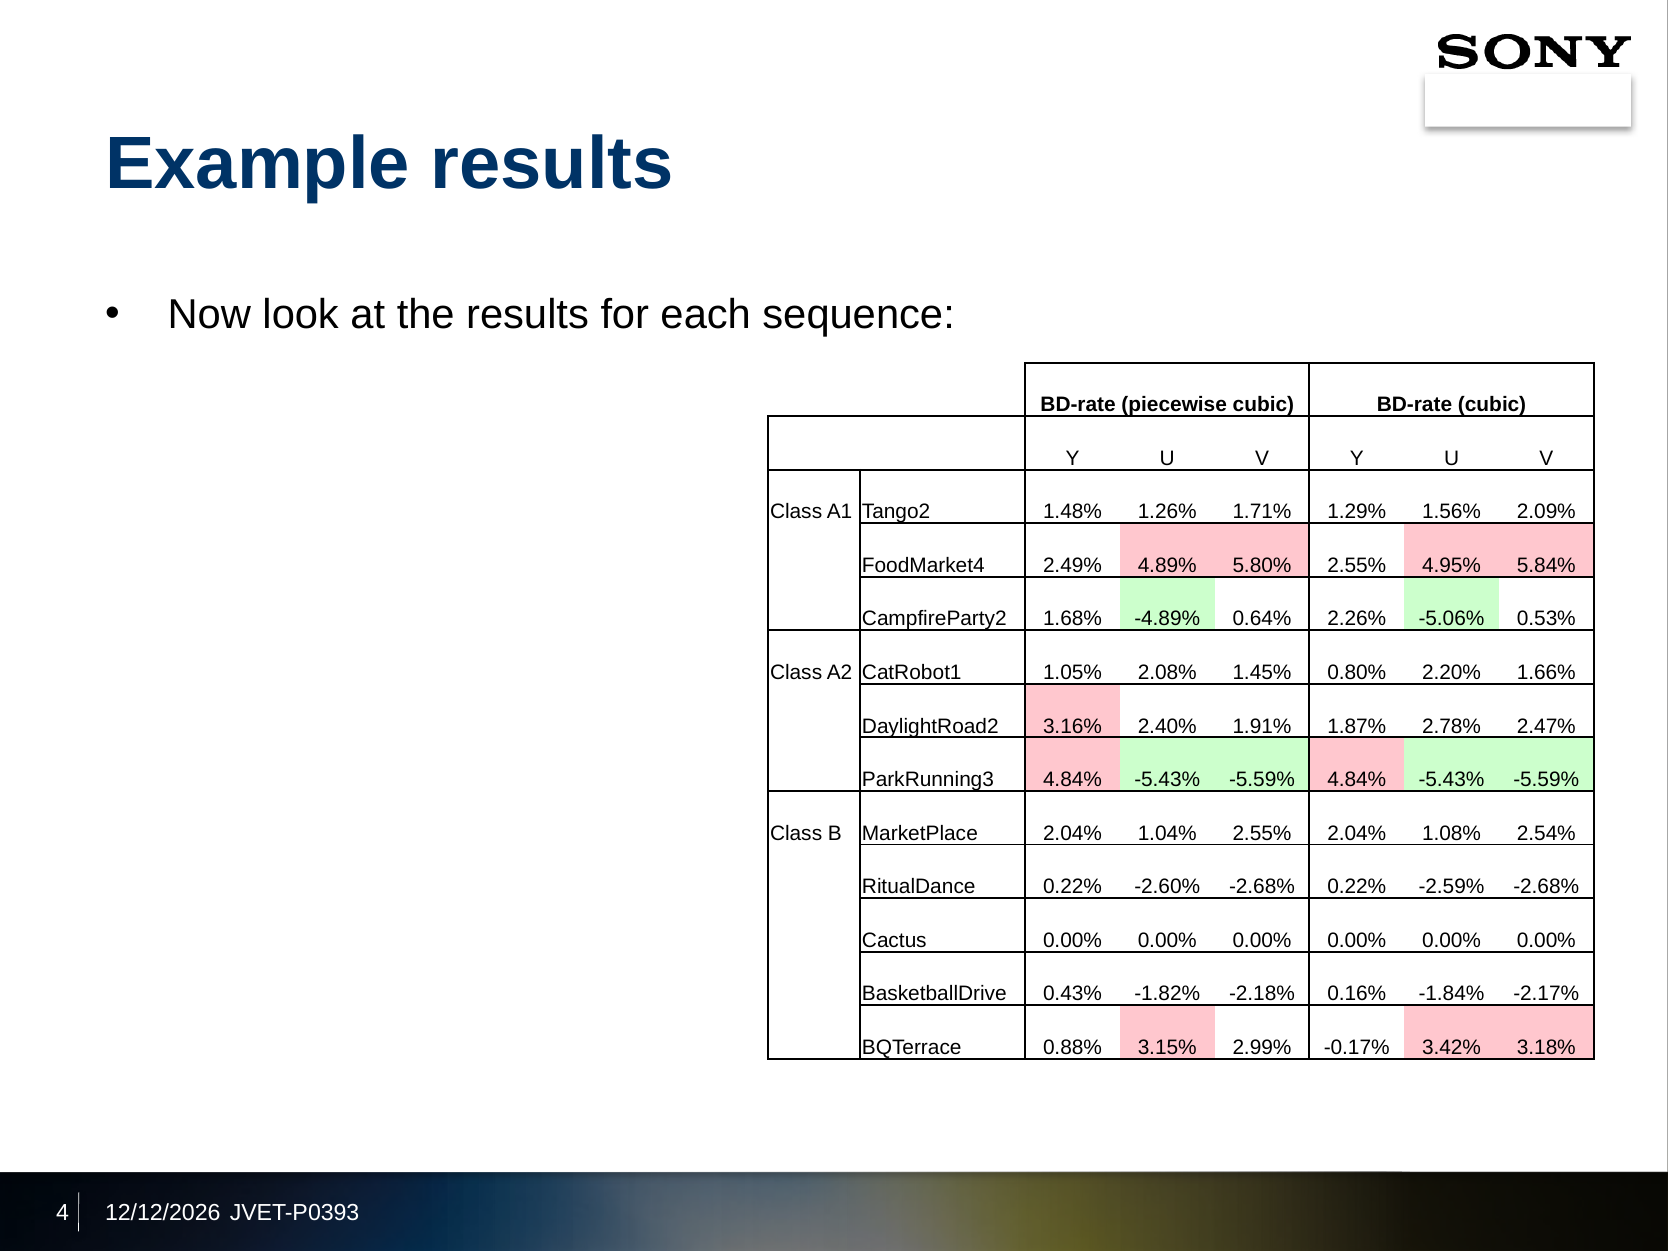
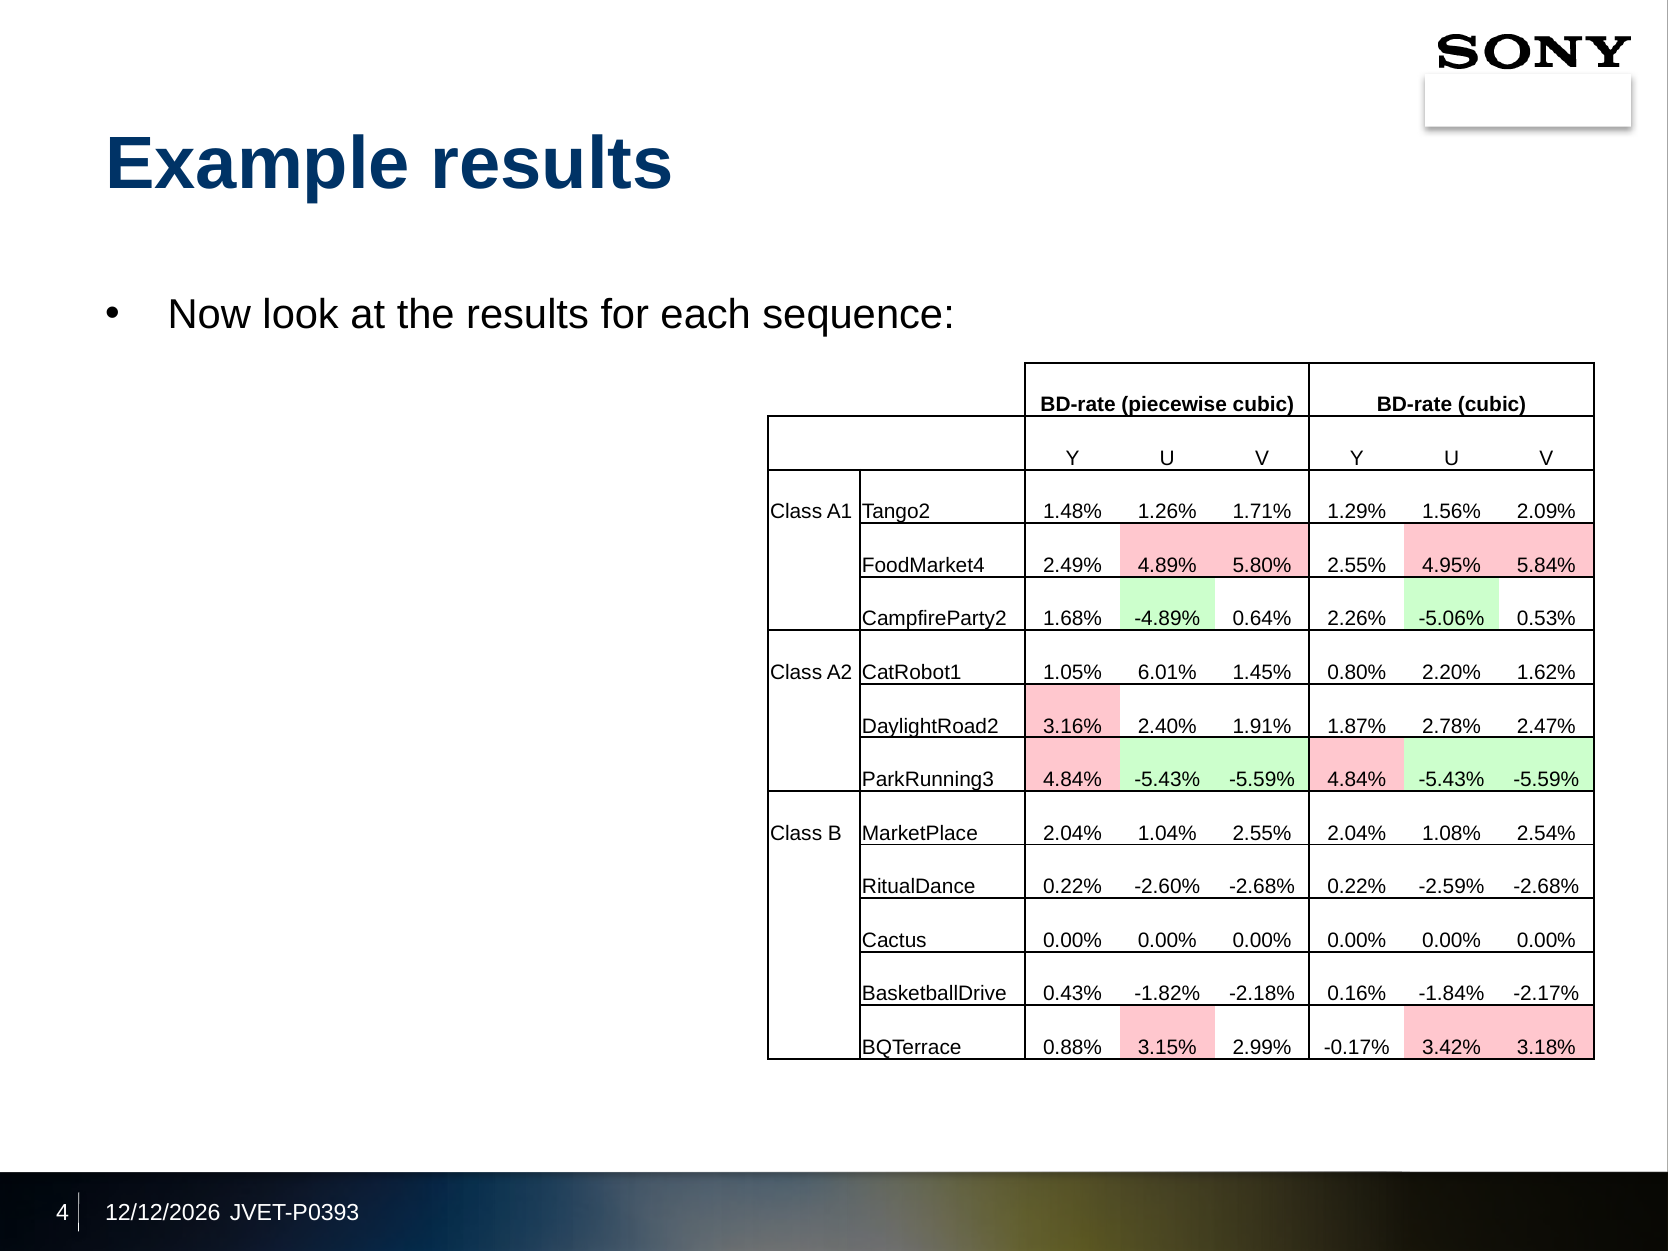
2.08%: 2.08% -> 6.01%
1.66%: 1.66% -> 1.62%
